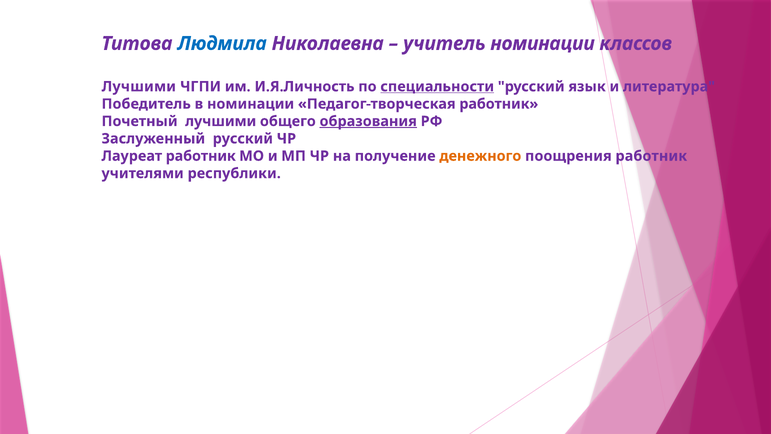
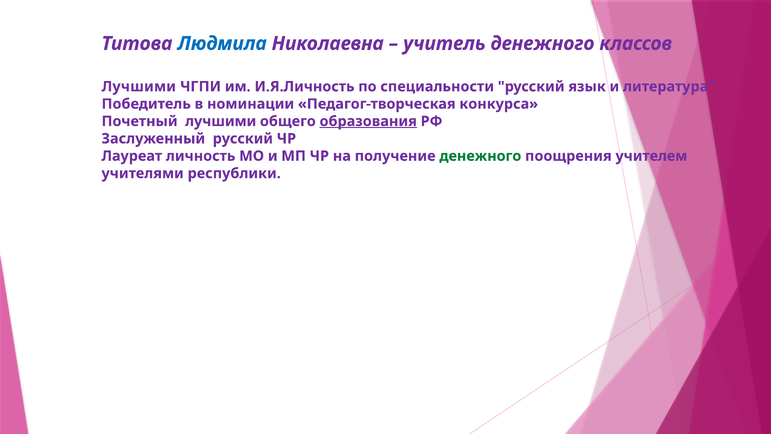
учитель номинации: номинации -> денежного
специальности underline: present -> none
Педагог-творческая работник: работник -> конкурса
Лауреат работник: работник -> личность
денежного at (480, 156) colour: orange -> green
поощрения работник: работник -> учителем
